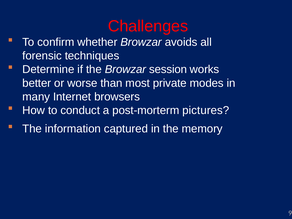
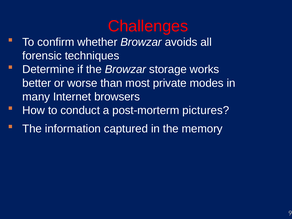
session: session -> storage
